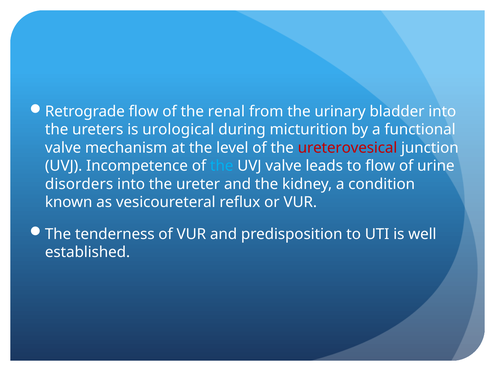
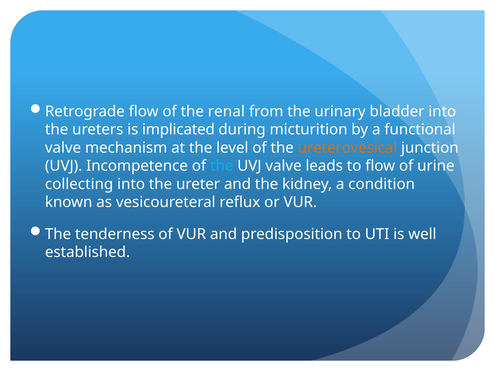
urological: urological -> implicated
ureterovesical colour: red -> orange
disorders: disorders -> collecting
